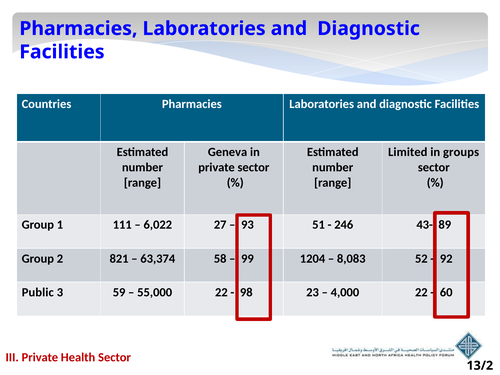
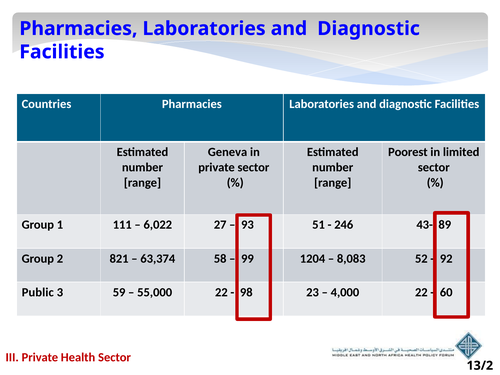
Limited: Limited -> Poorest
groups: groups -> limited
